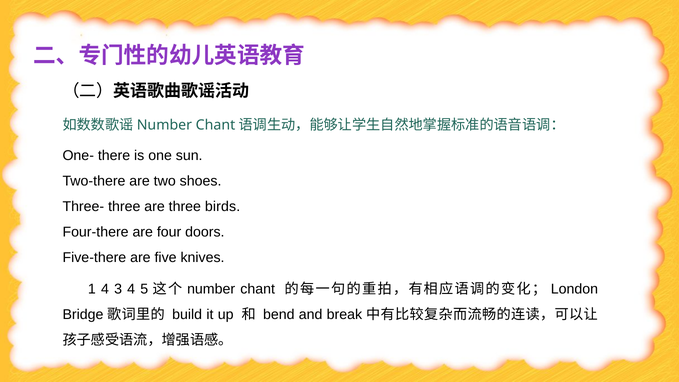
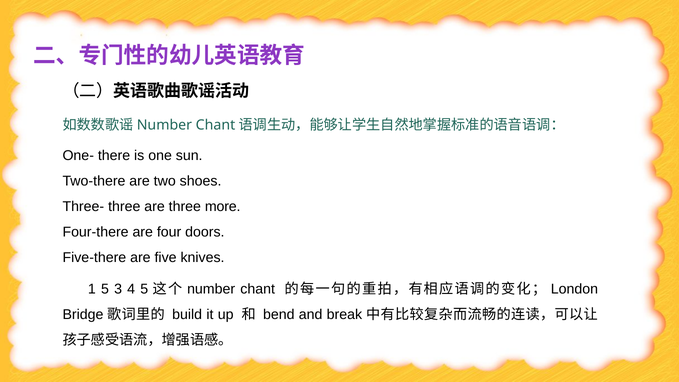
birds: birds -> more
1 4: 4 -> 5
